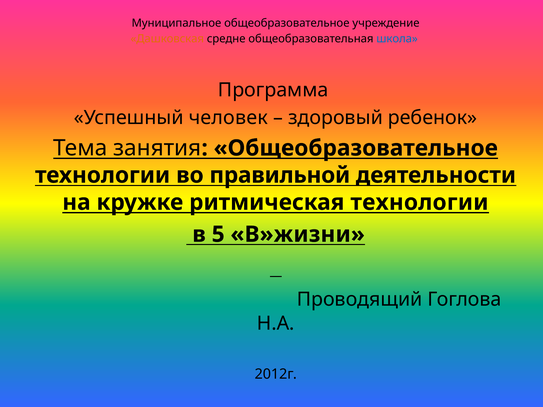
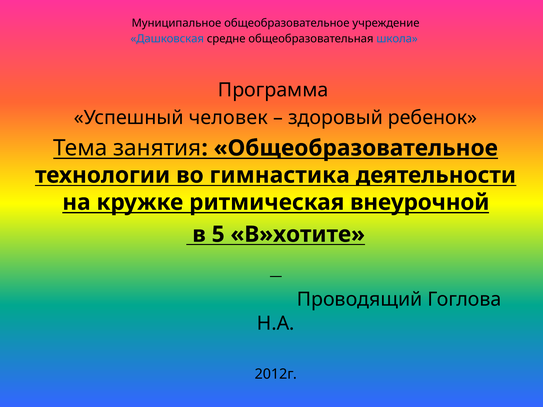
Дашковская colour: orange -> blue
правильной: правильной -> гимнастика
ритмическая технологии: технологии -> внеурочной
В»жизни: В»жизни -> В»хотите
